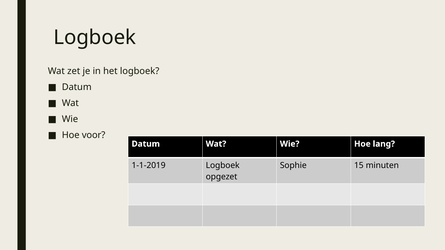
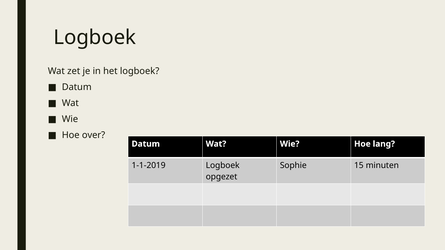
voor: voor -> over
